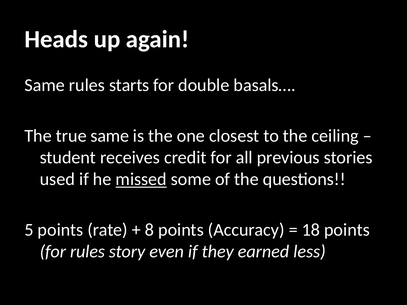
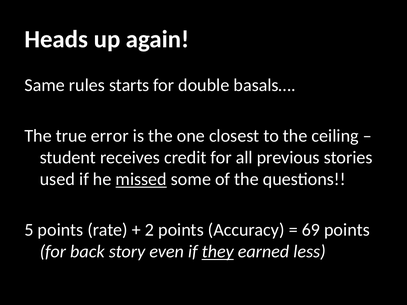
true same: same -> error
8: 8 -> 2
18: 18 -> 69
for rules: rules -> back
they underline: none -> present
